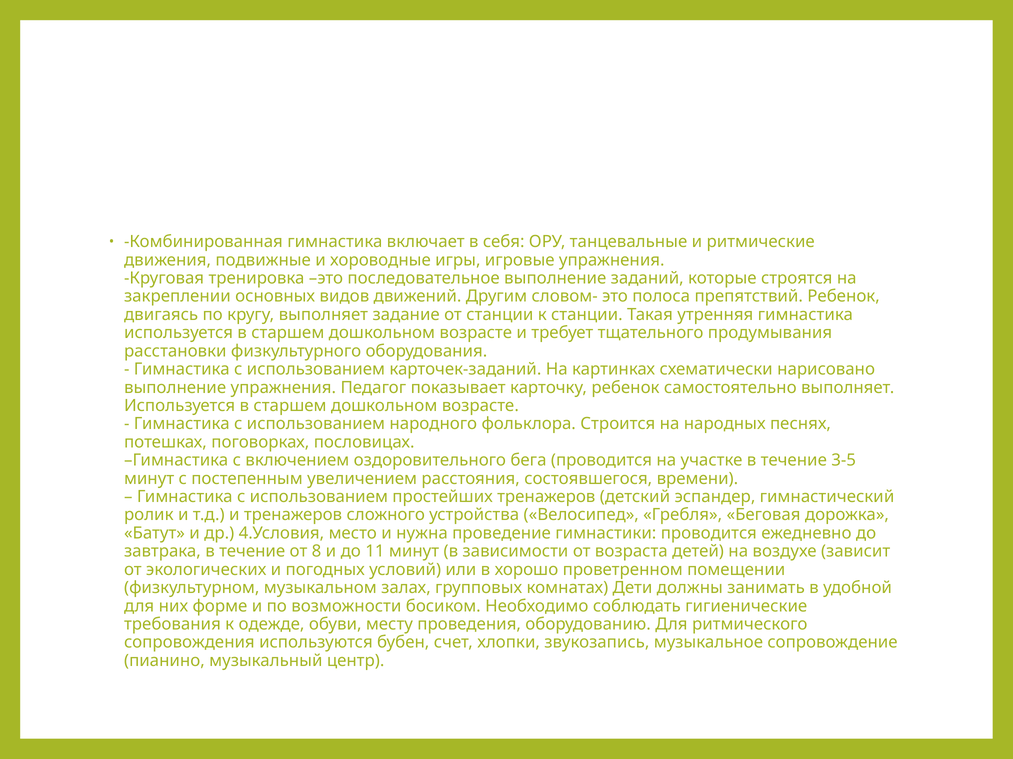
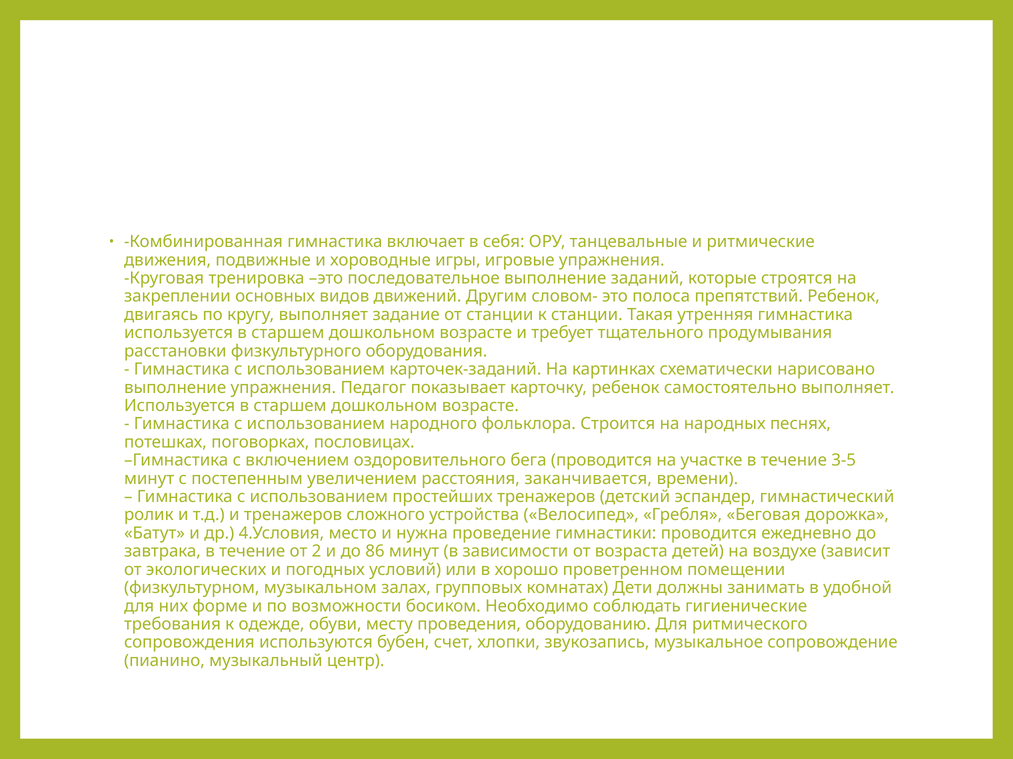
состоявшегося: состоявшегося -> заканчивается
8: 8 -> 2
11: 11 -> 86
